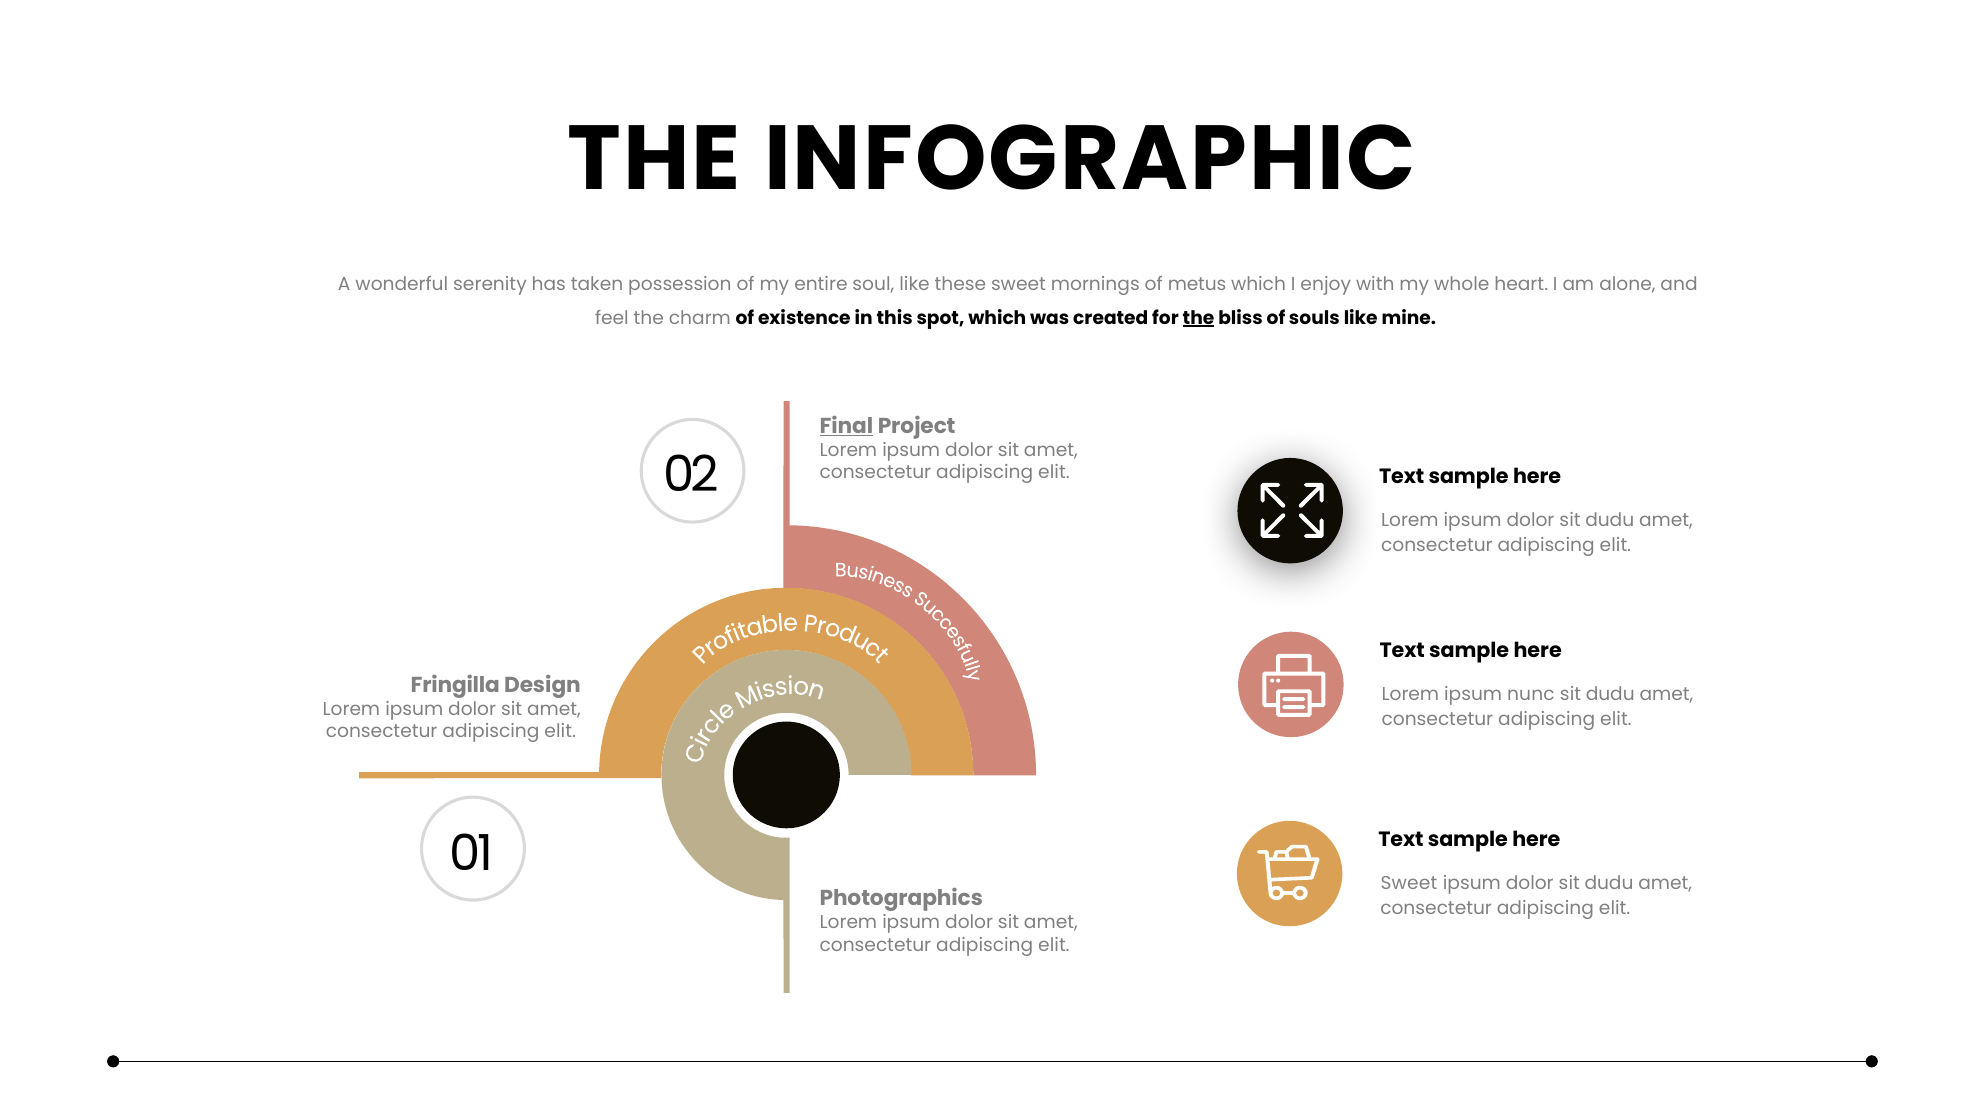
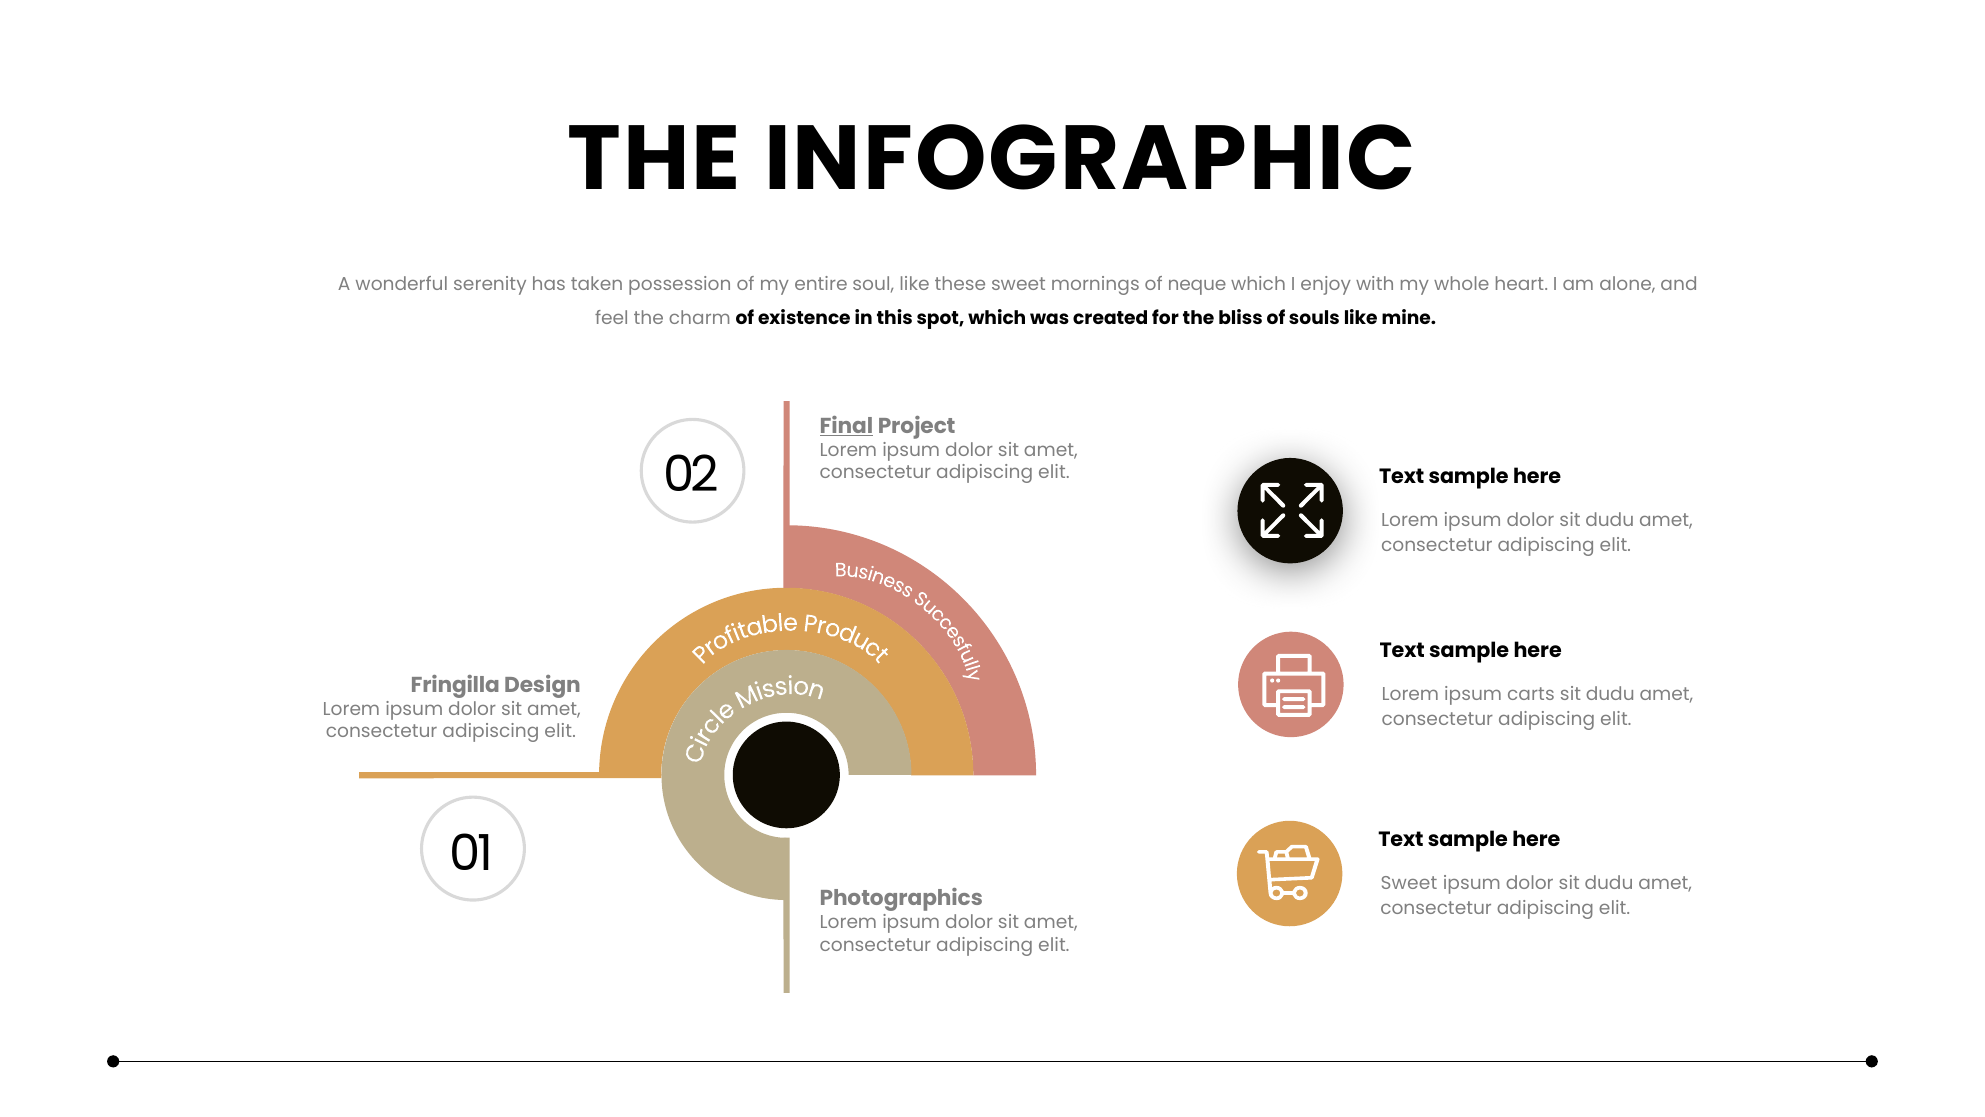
metus: metus -> neque
the at (1199, 318) underline: present -> none
nunc: nunc -> carts
